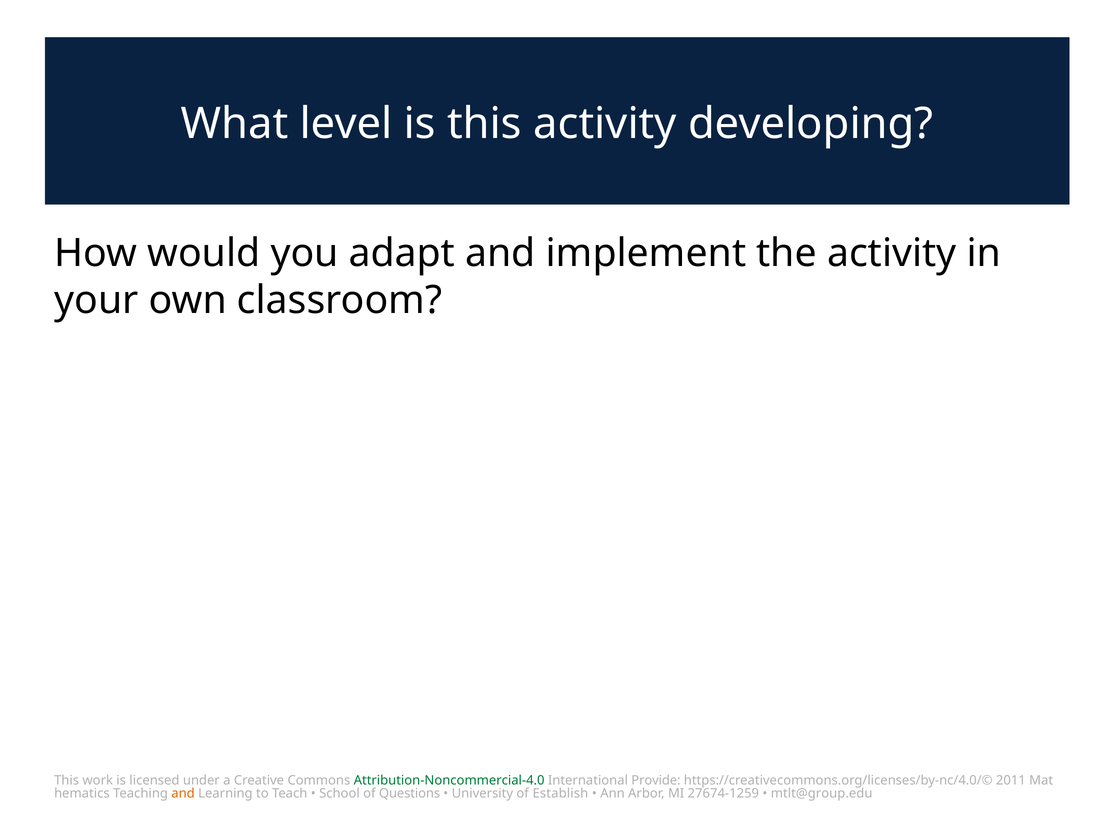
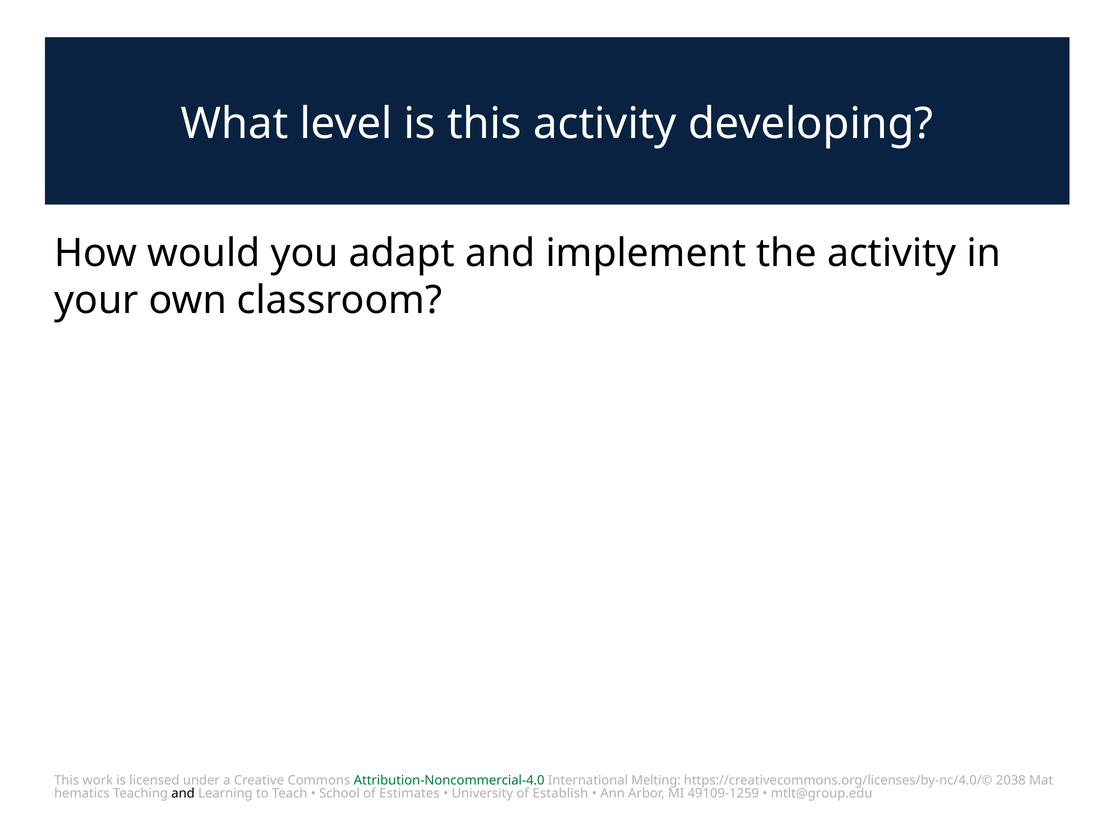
Provide: Provide -> Melting
2011: 2011 -> 2038
and at (183, 794) colour: orange -> black
Questions: Questions -> Estimates
27674-1259: 27674-1259 -> 49109-1259
